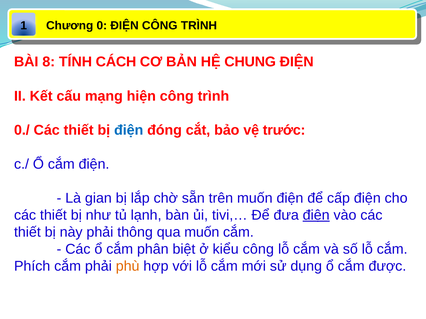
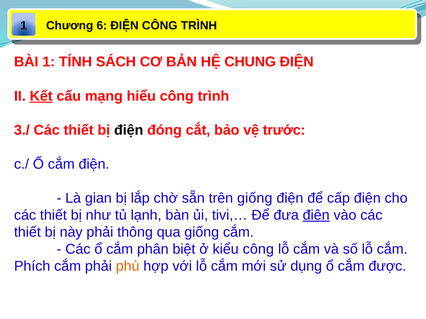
0: 0 -> 6
BÀI 8: 8 -> 1
CÁCH: CÁCH -> SÁCH
Kết underline: none -> present
hiện: hiện -> hiểu
0./: 0./ -> 3./
điện at (129, 130) colour: blue -> black
trên muốn: muốn -> giống
qua muốn: muốn -> giống
